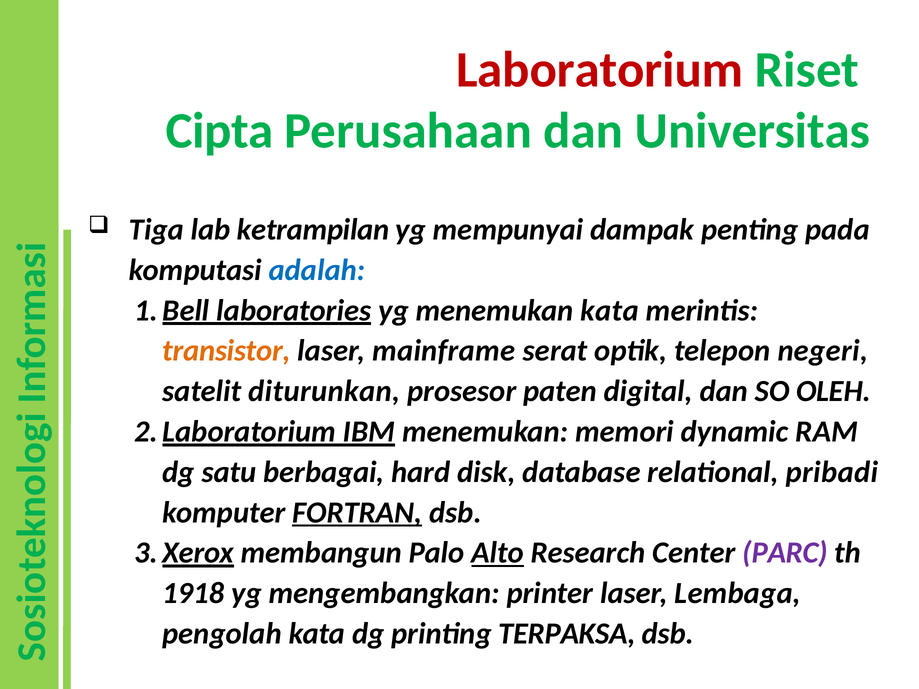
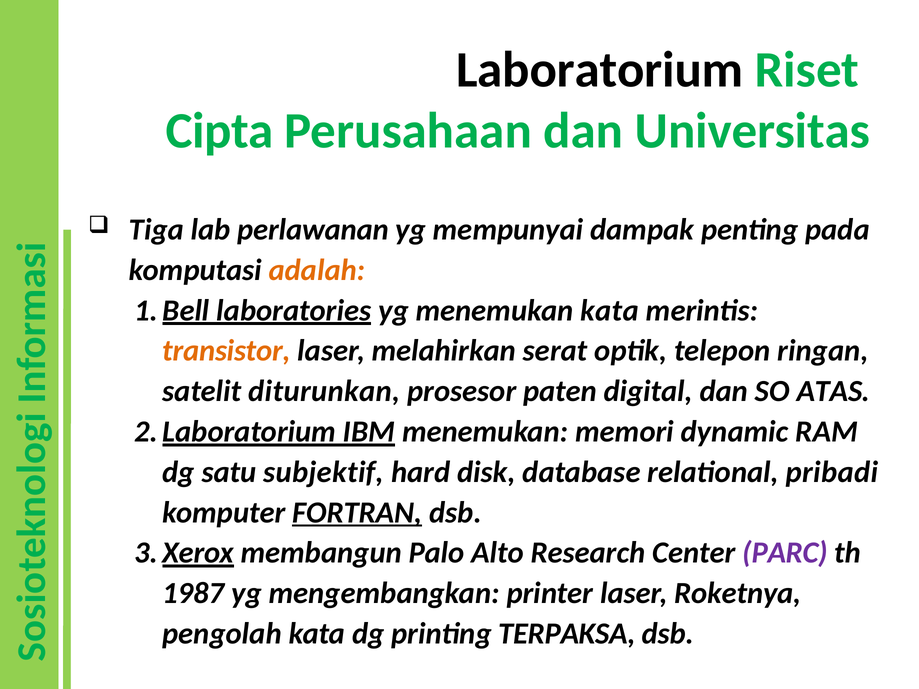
Laboratorium colour: red -> black
ketrampilan: ketrampilan -> perlawanan
adalah colour: blue -> orange
mainframe: mainframe -> melahirkan
negeri: negeri -> ringan
OLEH: OLEH -> ATAS
berbagai: berbagai -> subjektif
Alto underline: present -> none
1918: 1918 -> 1987
Lembaga: Lembaga -> Roketnya
